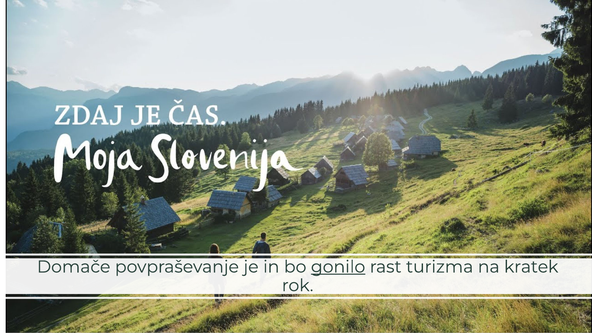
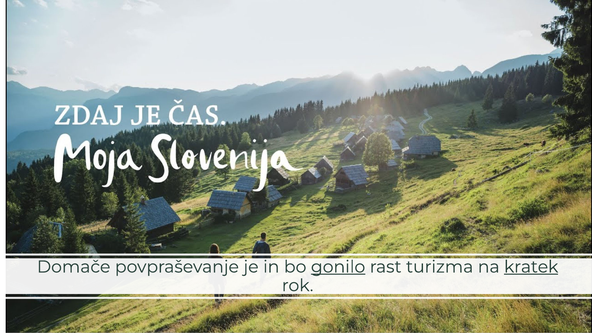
kratek underline: none -> present
